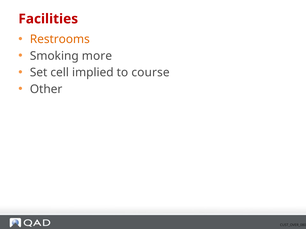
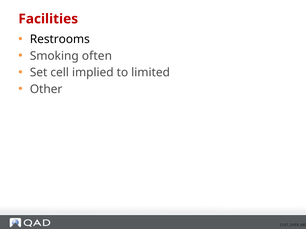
Restrooms colour: orange -> black
more: more -> often
course: course -> limited
